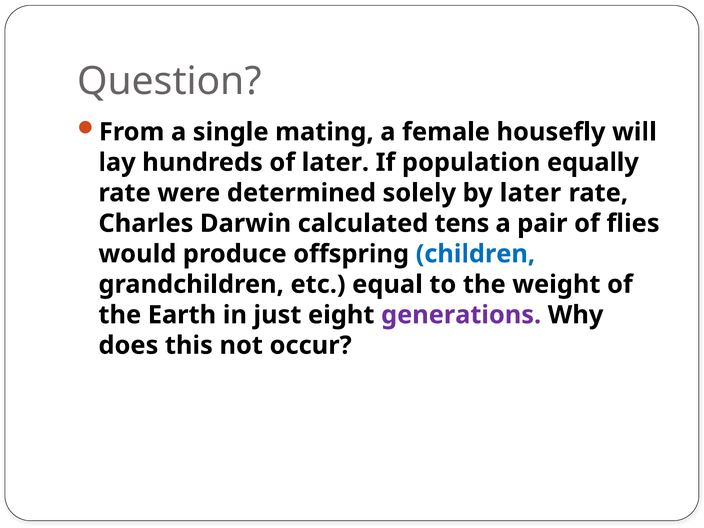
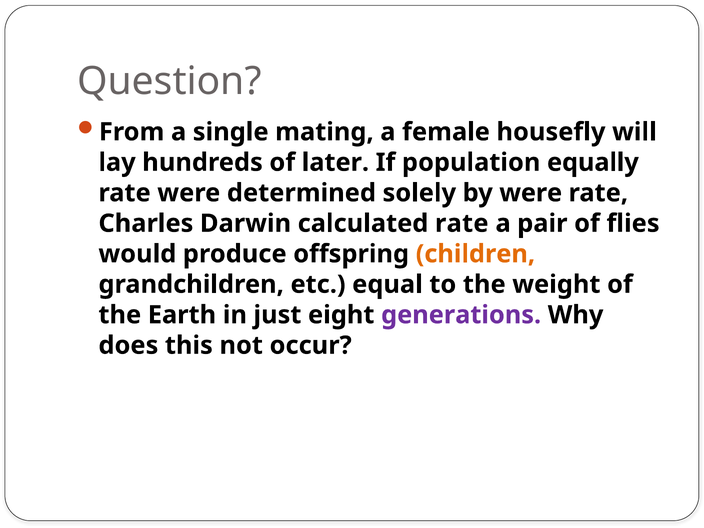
by later: later -> were
calculated tens: tens -> rate
children colour: blue -> orange
